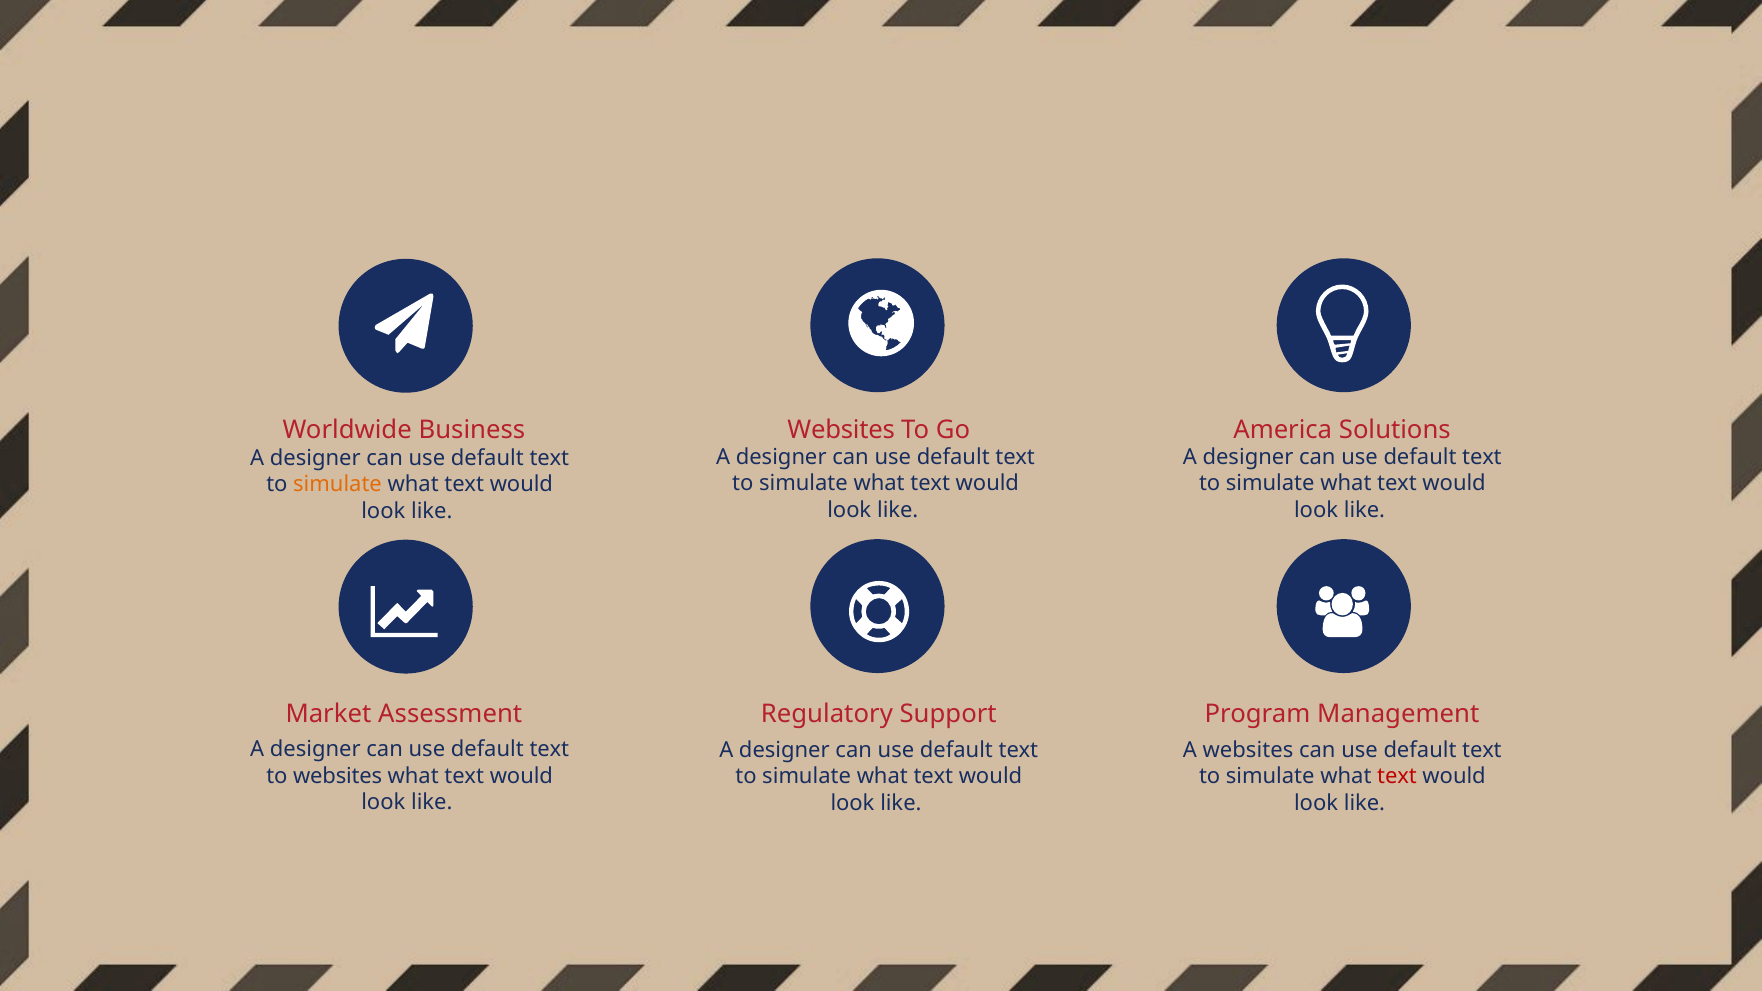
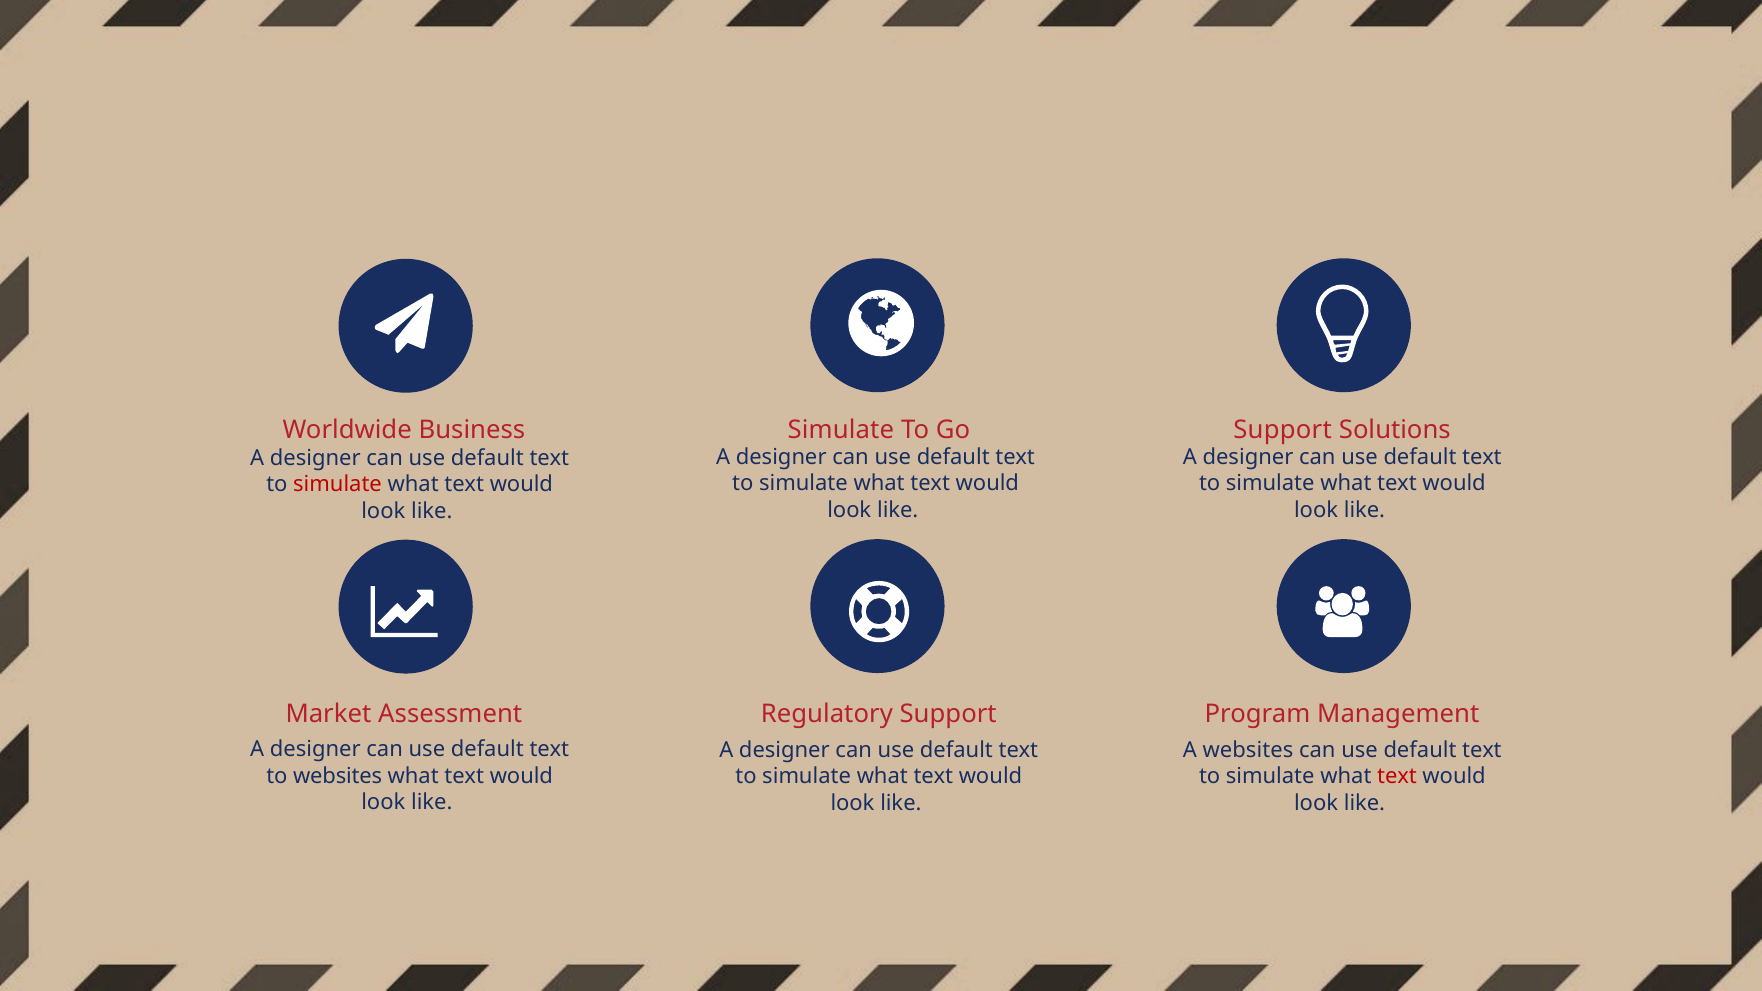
Websites at (841, 430): Websites -> Simulate
Go America: America -> Support
simulate at (338, 485) colour: orange -> red
